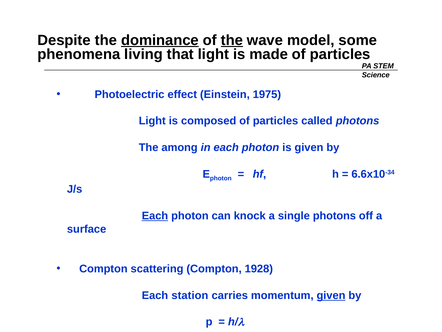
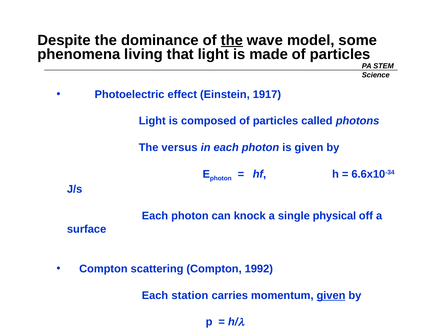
dominance underline: present -> none
1975: 1975 -> 1917
among: among -> versus
Each at (155, 215) underline: present -> none
single photons: photons -> physical
1928: 1928 -> 1992
